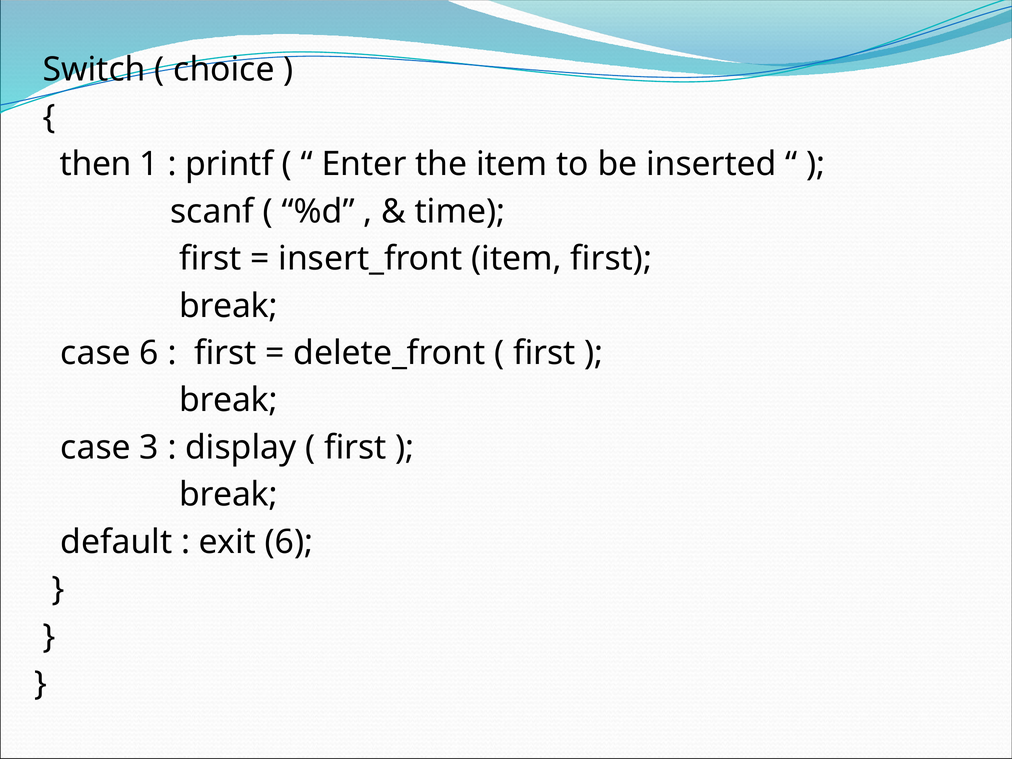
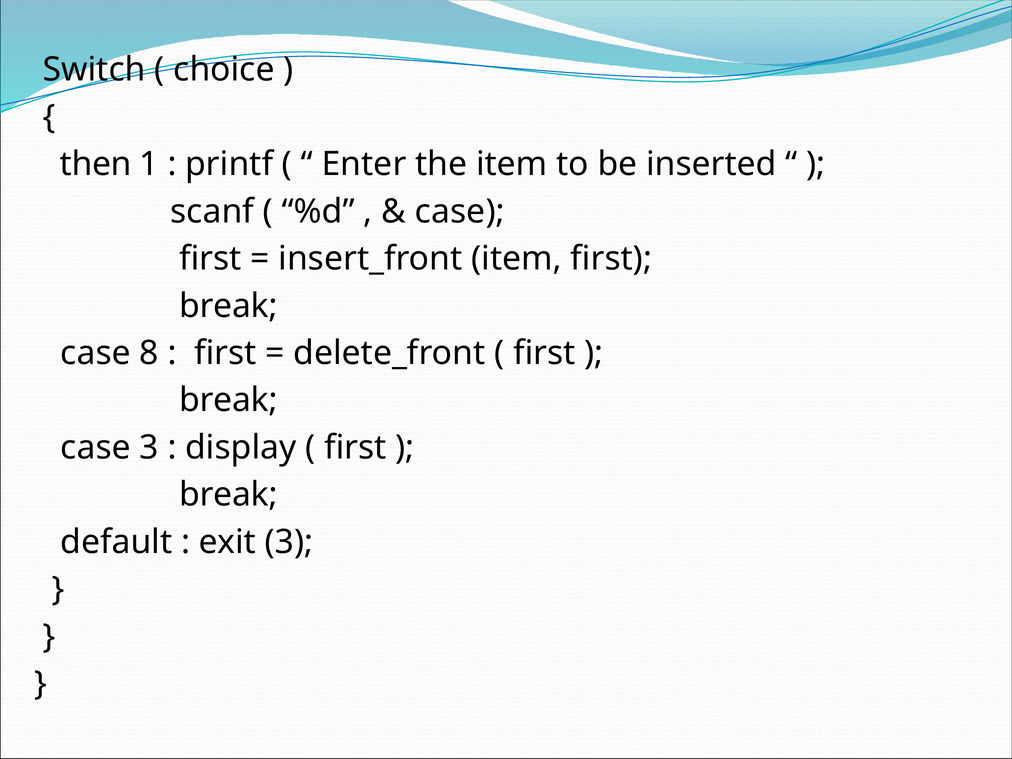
time at (460, 211): time -> case
case 6: 6 -> 8
exit 6: 6 -> 3
